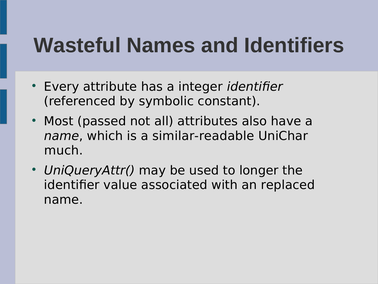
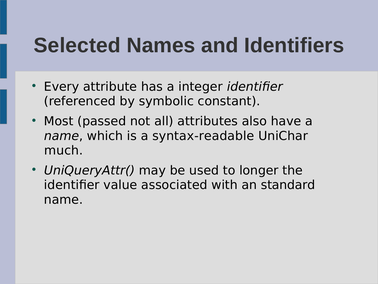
Wasteful: Wasteful -> Selected
similar-readable: similar-readable -> syntax-readable
replaced: replaced -> standard
